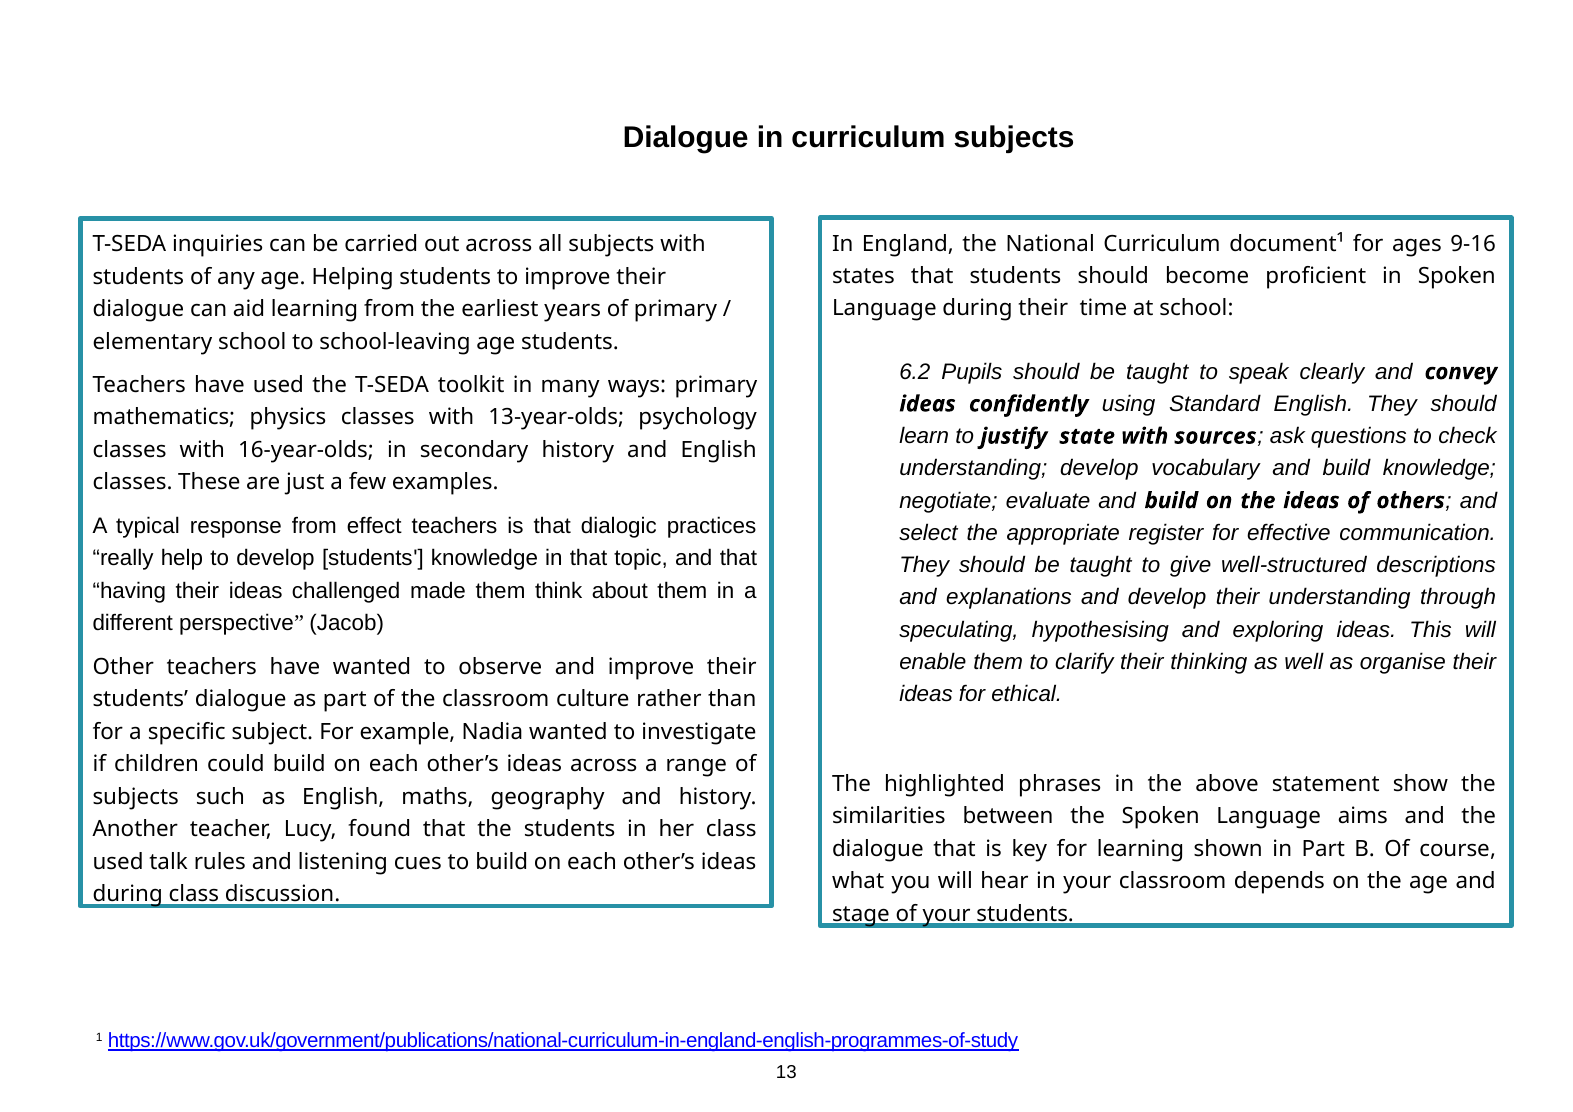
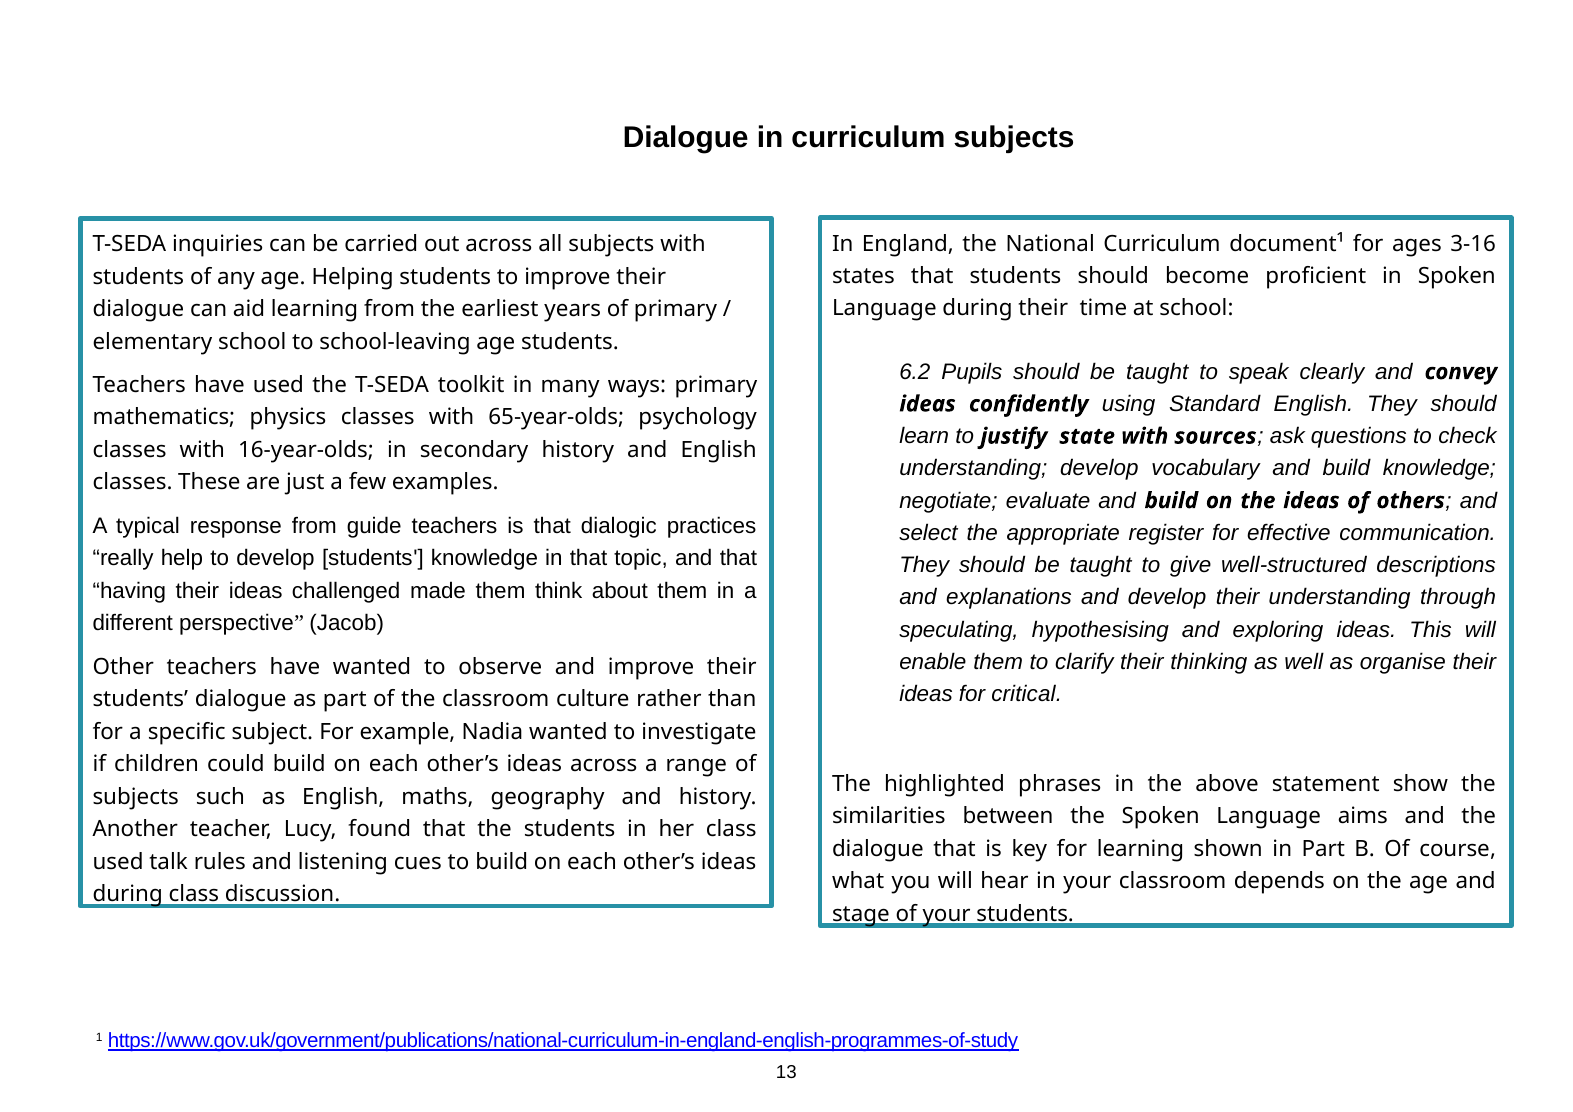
9-16: 9-16 -> 3-16
13-year-olds: 13-year-olds -> 65-year-olds
effect: effect -> guide
ethical: ethical -> critical
